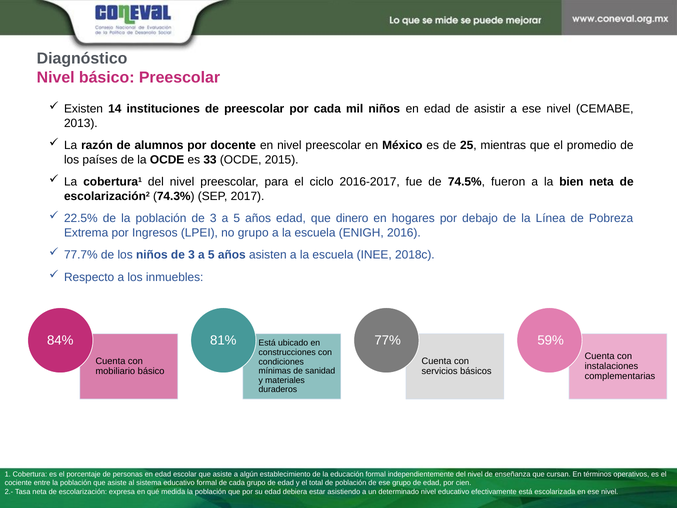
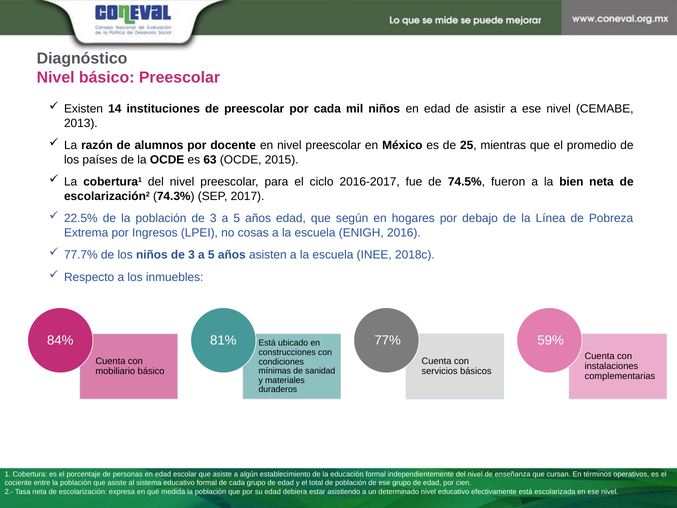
33: 33 -> 63
dinero: dinero -> según
no grupo: grupo -> cosas
